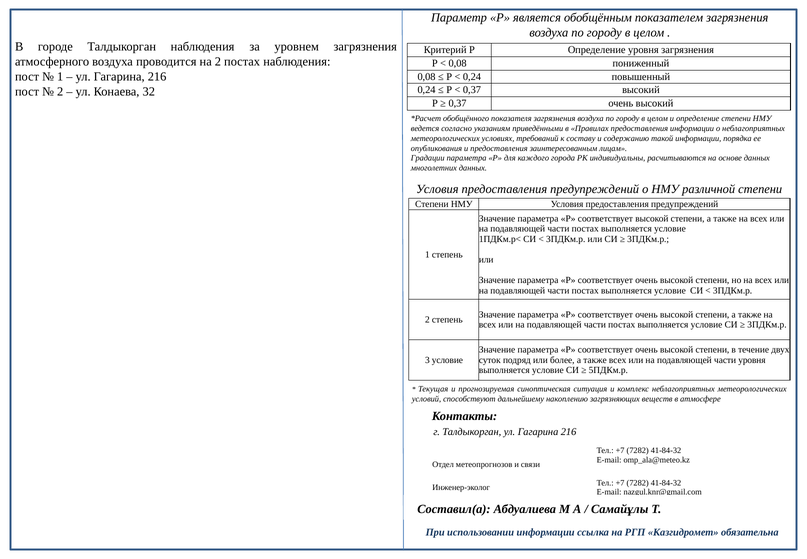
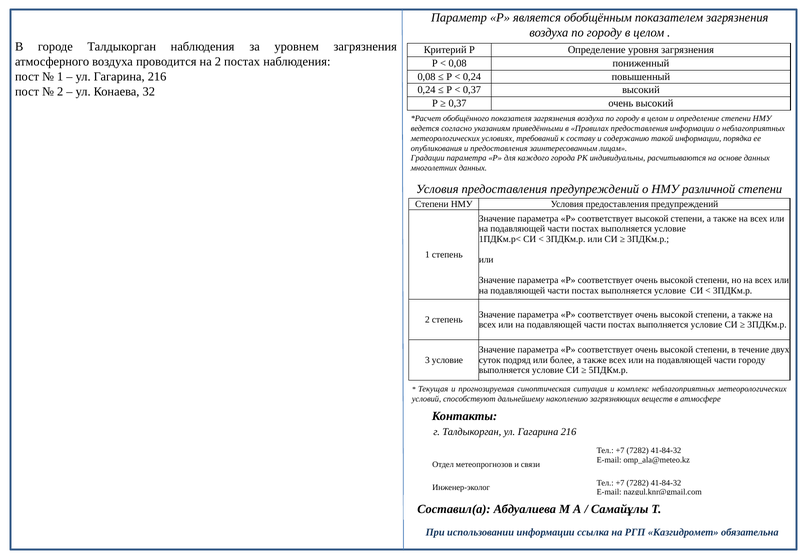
части уровня: уровня -> городу
